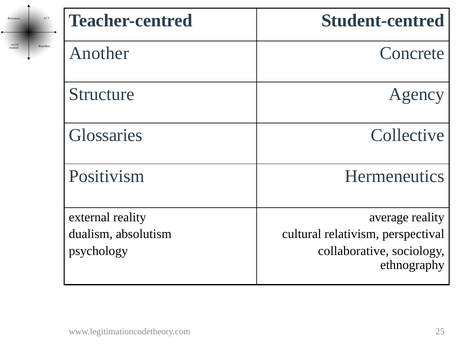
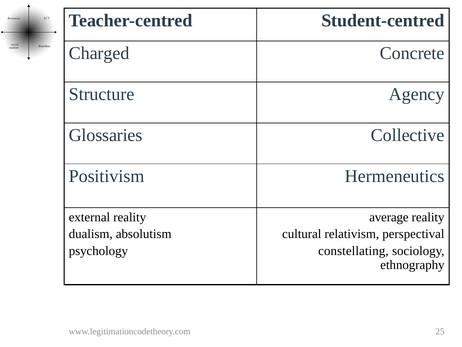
Another: Another -> Charged
collaborative: collaborative -> constellating
